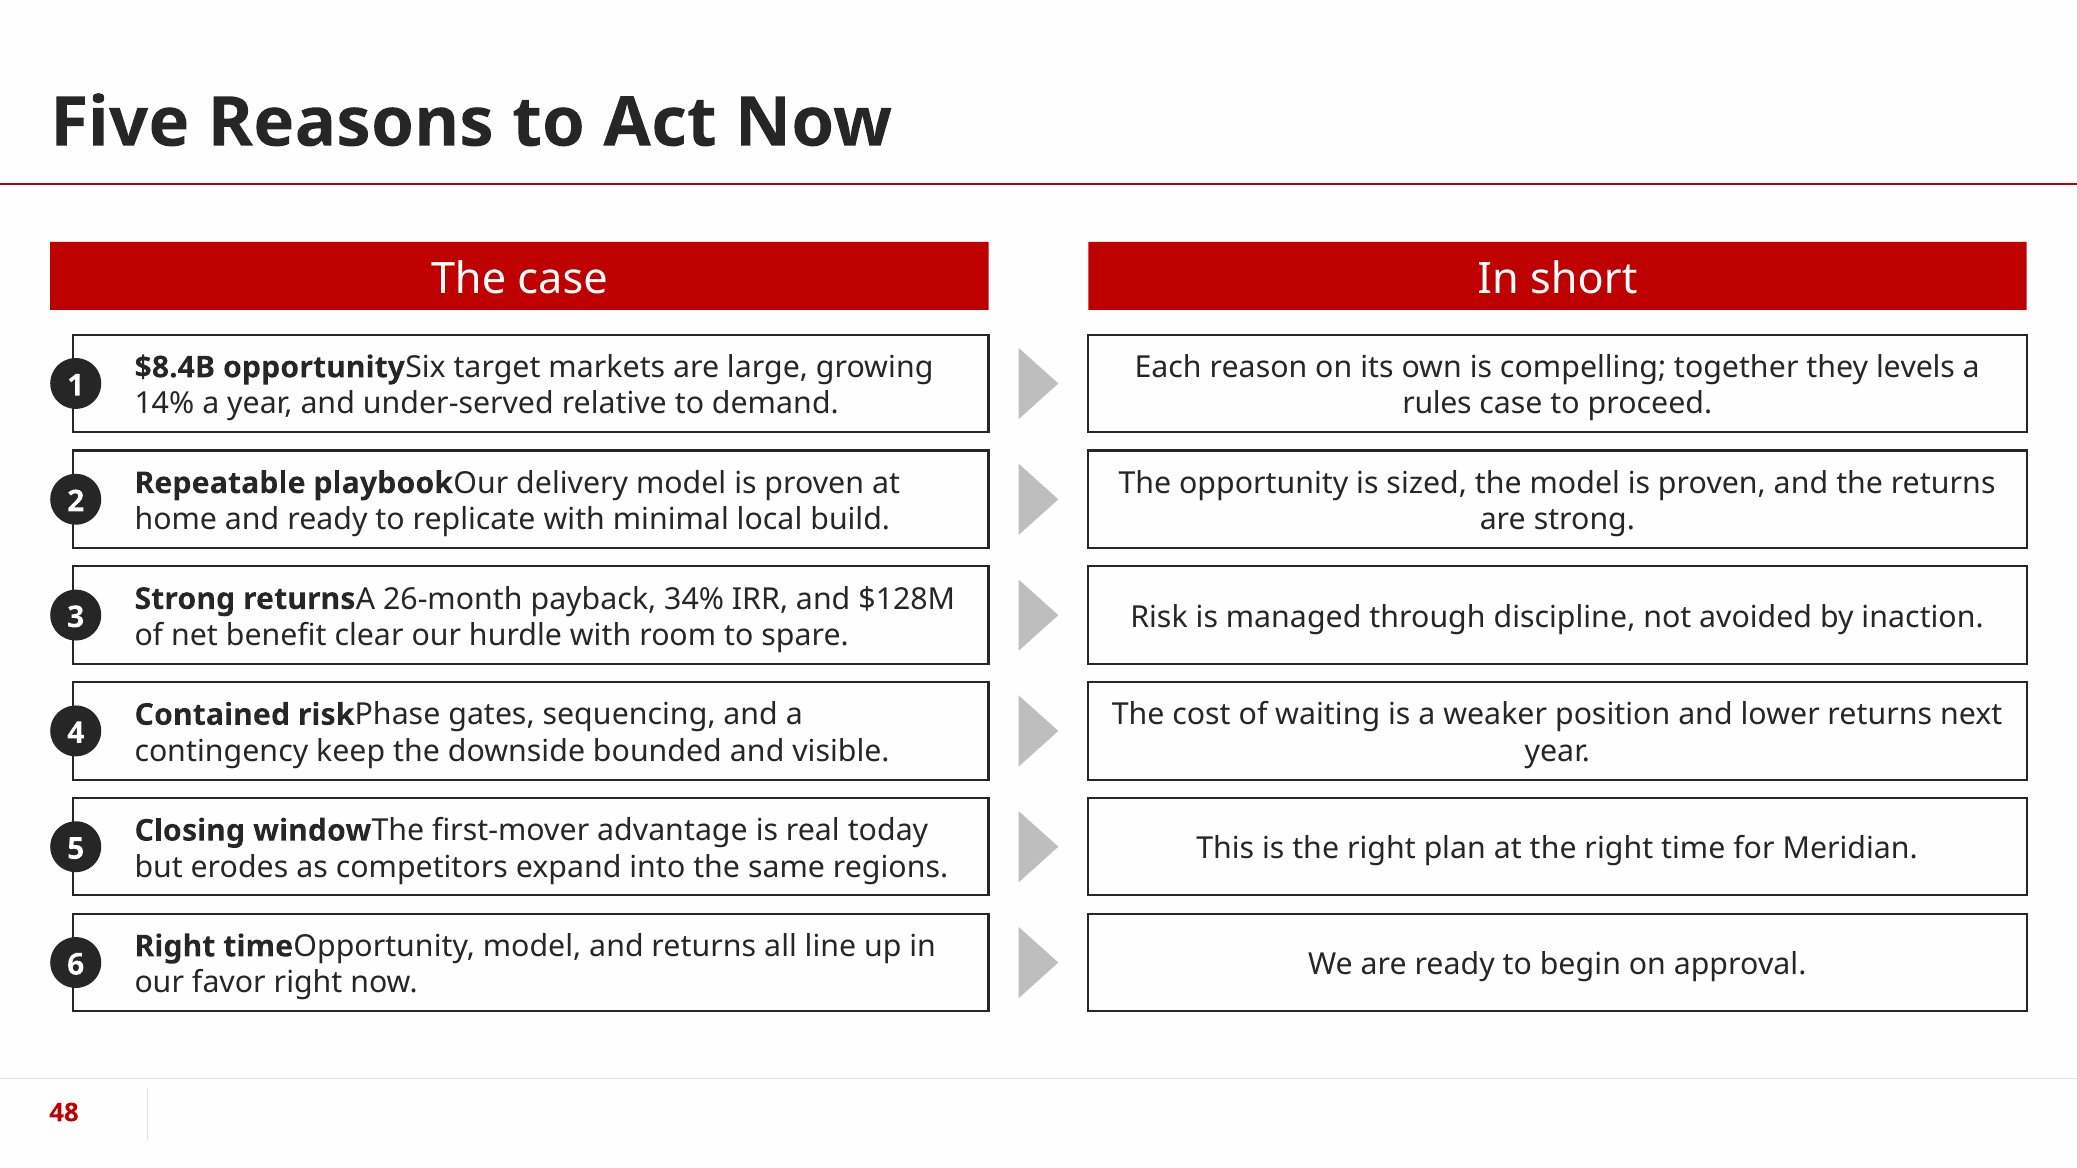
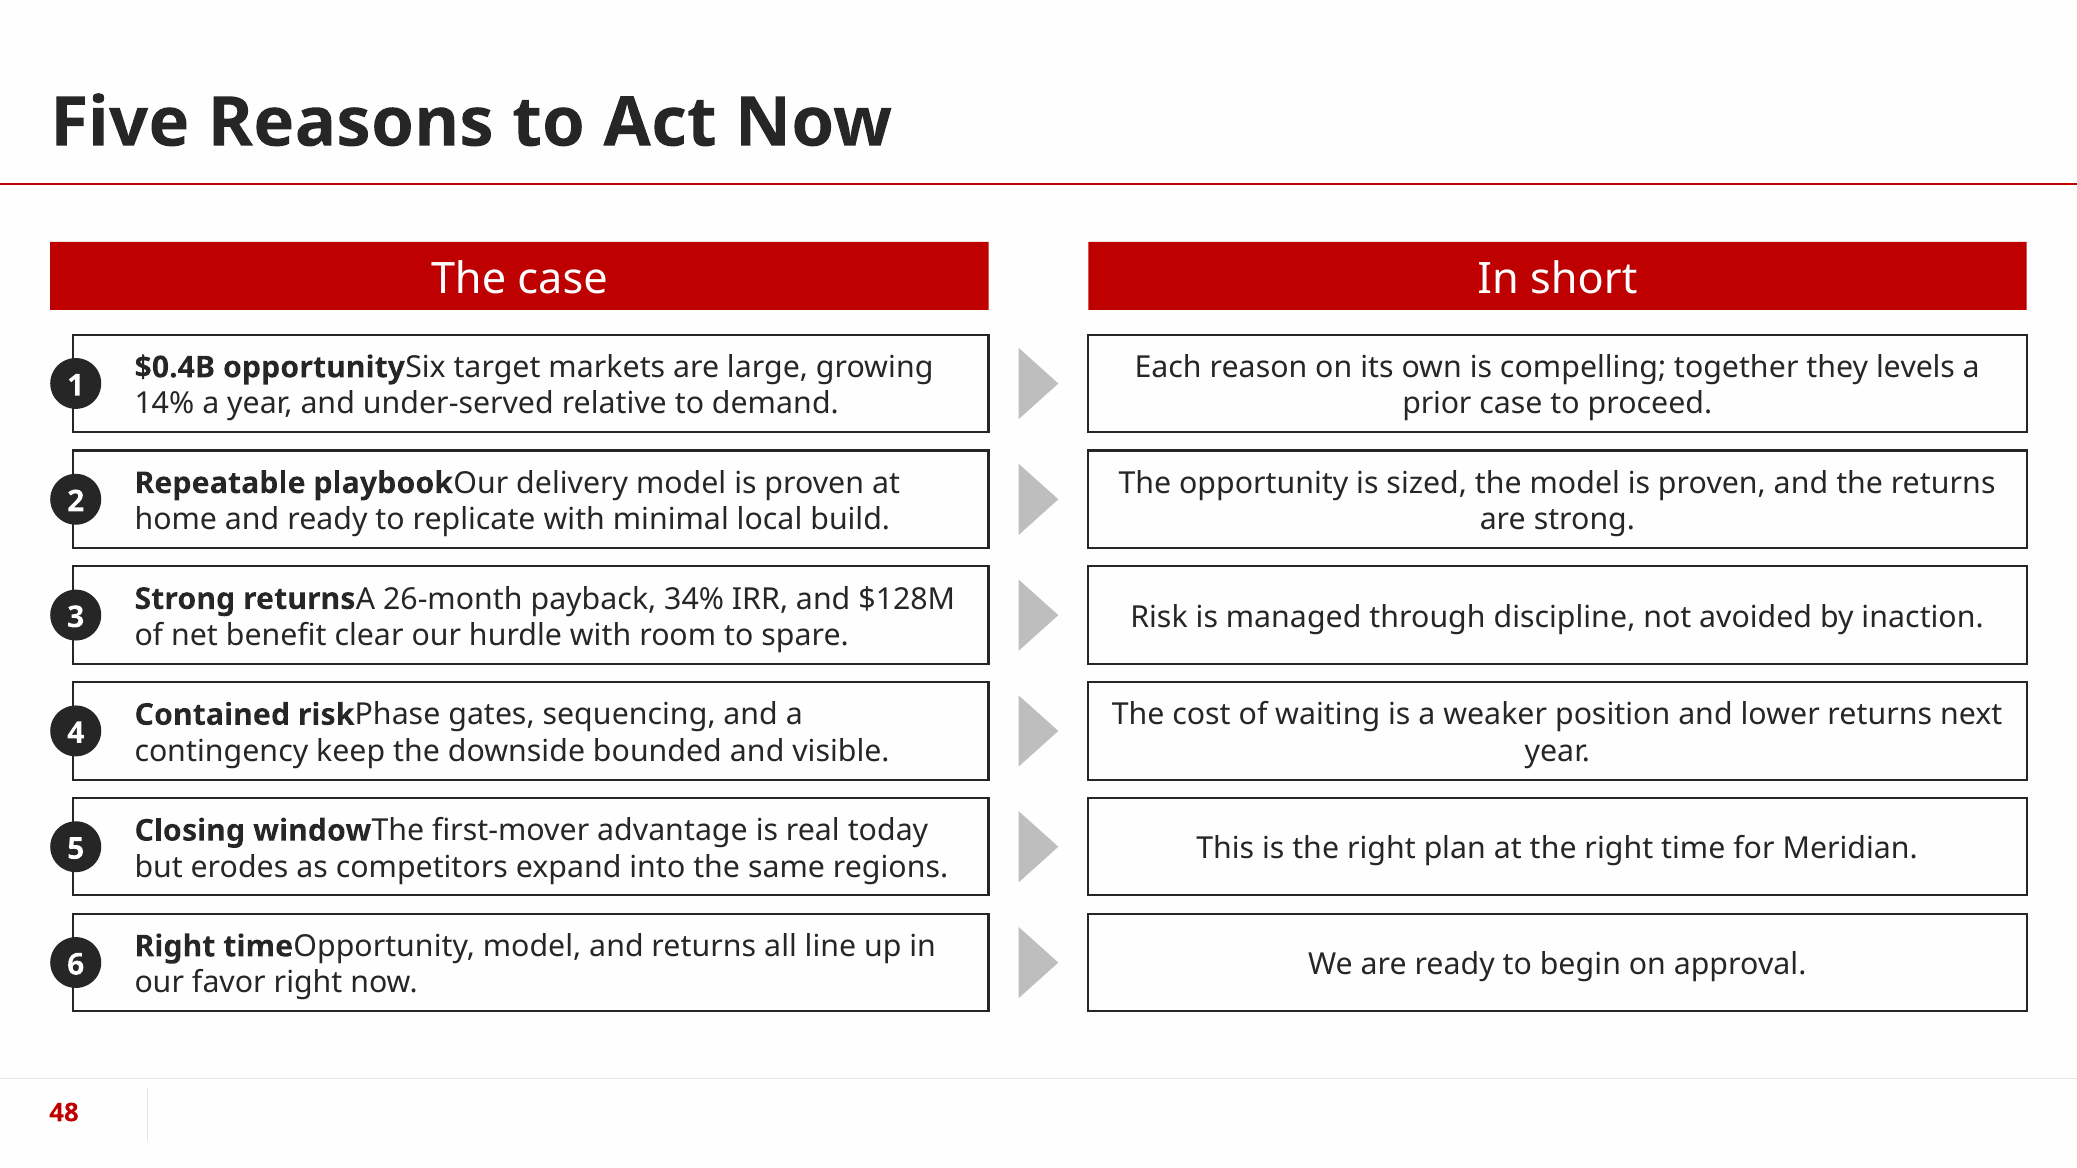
$8.4B: $8.4B -> $0.4B
rules: rules -> prior
